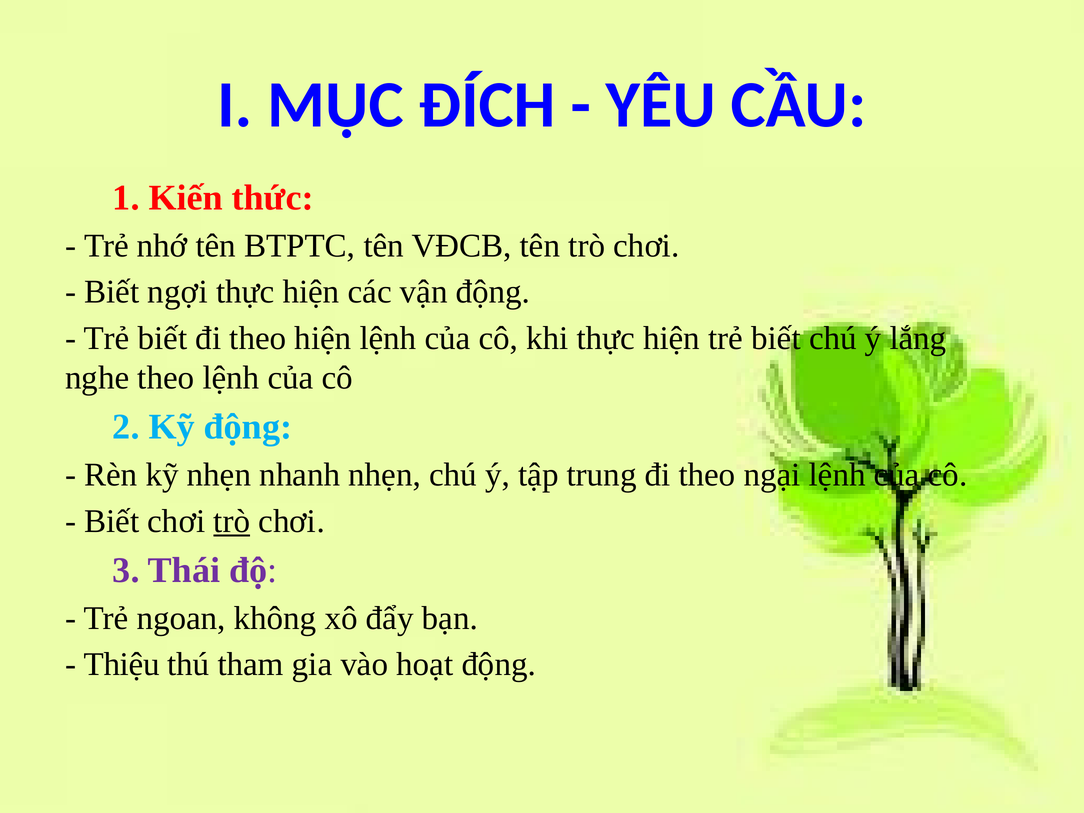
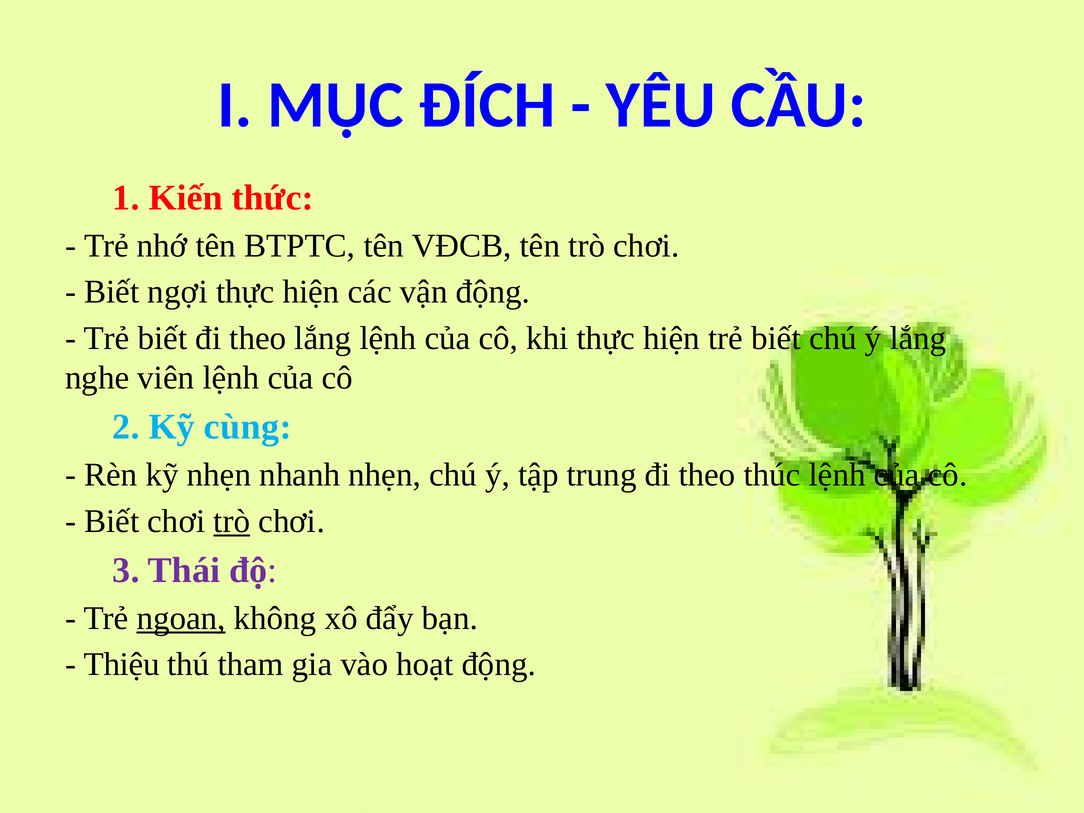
theo hiện: hiện -> lắng
nghe theo: theo -> viên
Kỹ động: động -> cùng
ngại: ngại -> thúc
ngoan underline: none -> present
